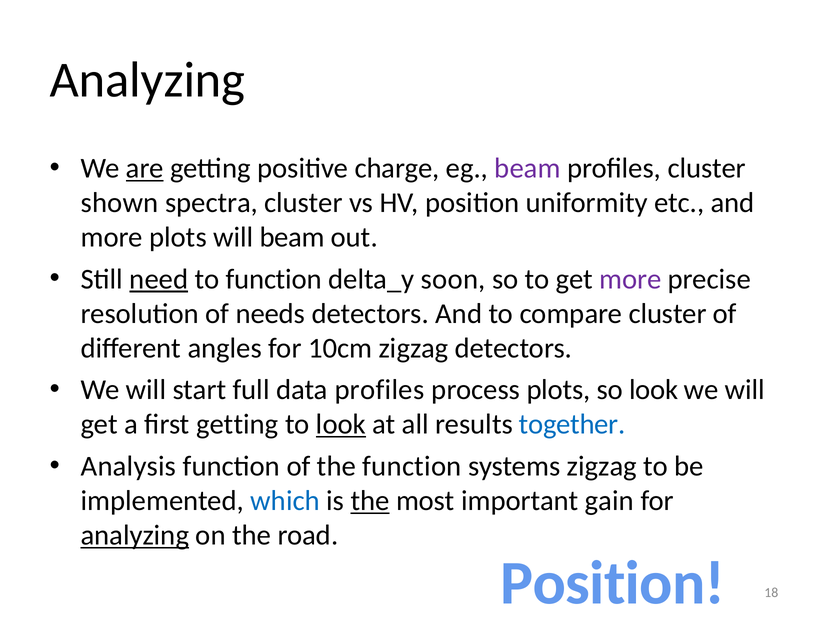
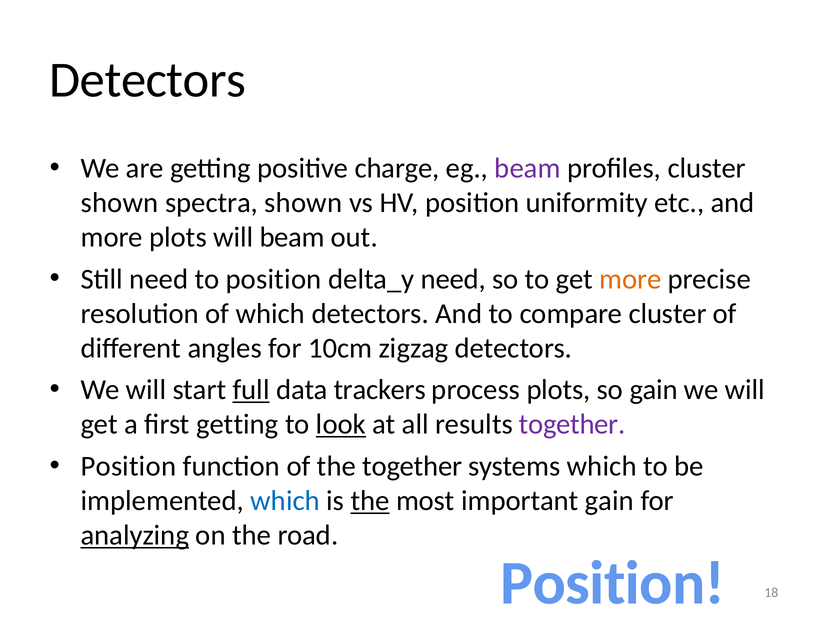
Analyzing at (147, 80): Analyzing -> Detectors
are underline: present -> none
spectra cluster: cluster -> shown
need at (159, 279) underline: present -> none
to function: function -> position
delta_y soon: soon -> need
more at (630, 279) colour: purple -> orange
of needs: needs -> which
full underline: none -> present
data profiles: profiles -> trackers
so look: look -> gain
together at (572, 424) colour: blue -> purple
Analysis at (128, 466): Analysis -> Position
the function: function -> together
systems zigzag: zigzag -> which
